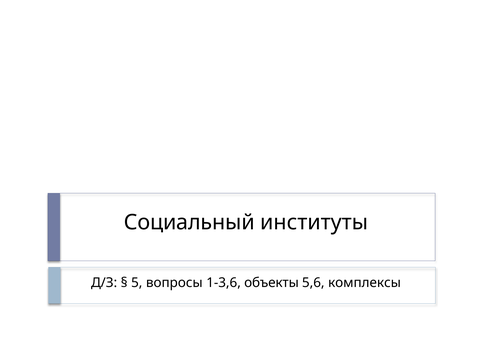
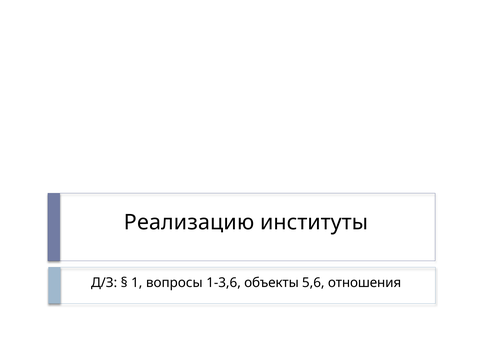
Социальный: Социальный -> Реализацию
5: 5 -> 1
комплексы: комплексы -> отношения
